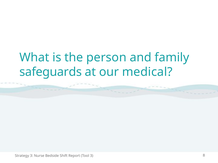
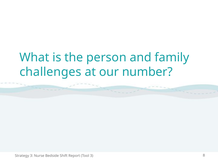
safeguards: safeguards -> challenges
medical: medical -> number
